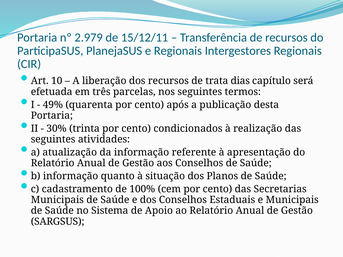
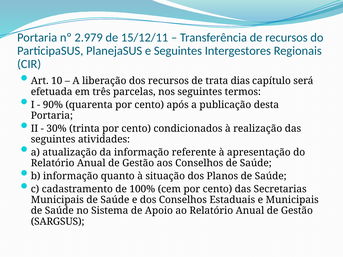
e Regionais: Regionais -> Seguintes
49%: 49% -> 90%
